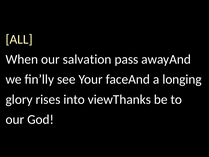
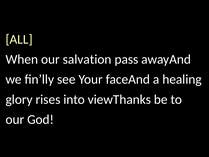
longing: longing -> healing
